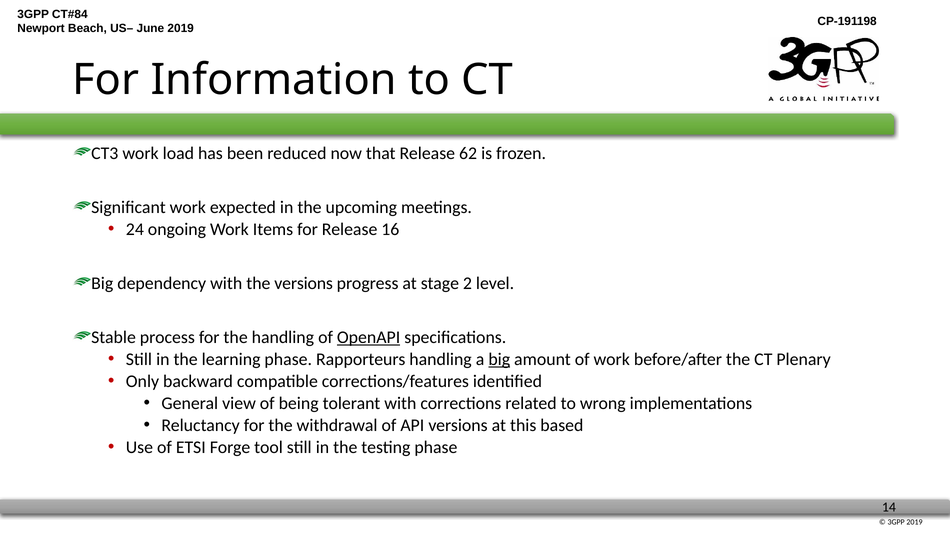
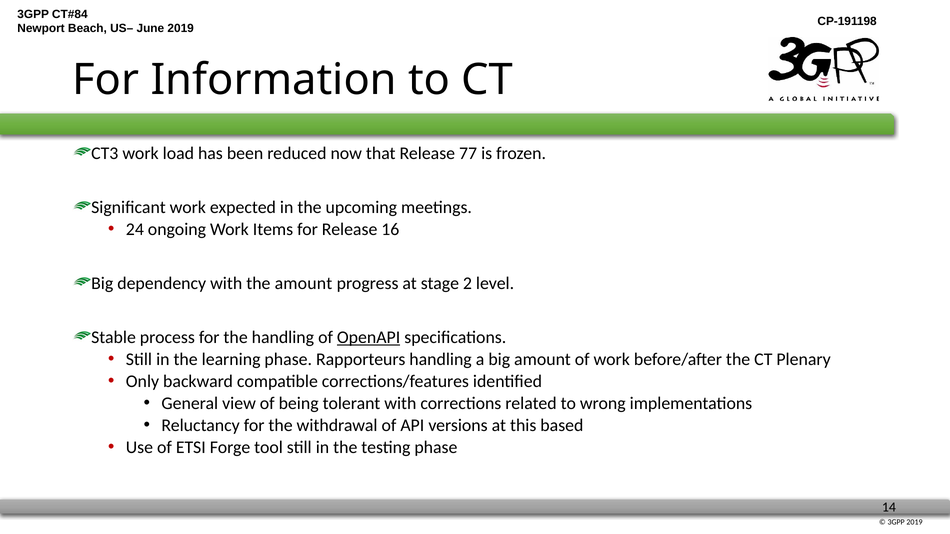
62: 62 -> 77
the versions: versions -> amount
big at (499, 360) underline: present -> none
